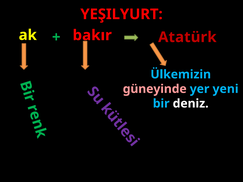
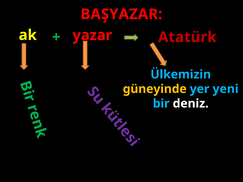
YEŞILYURT: YEŞILYURT -> BAŞYAZAR
bakır: bakır -> yazar
güneyinde colour: pink -> yellow
